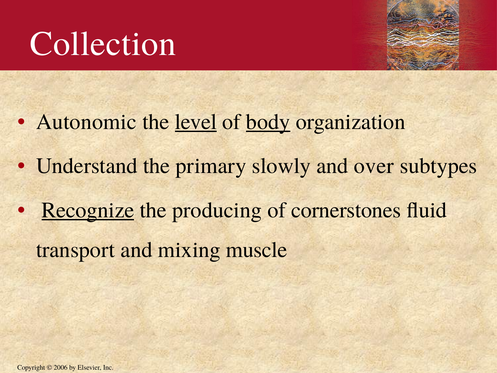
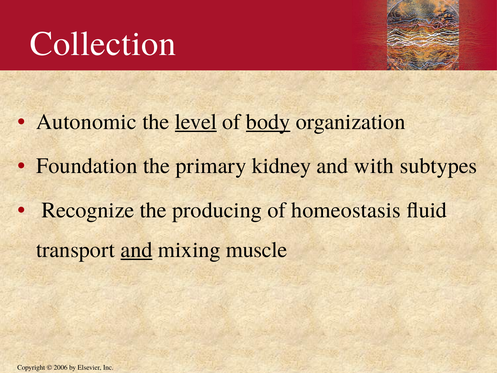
Understand: Understand -> Foundation
slowly: slowly -> kidney
over: over -> with
Recognize underline: present -> none
cornerstones: cornerstones -> homeostasis
and at (137, 250) underline: none -> present
